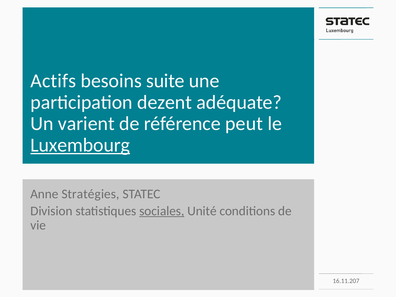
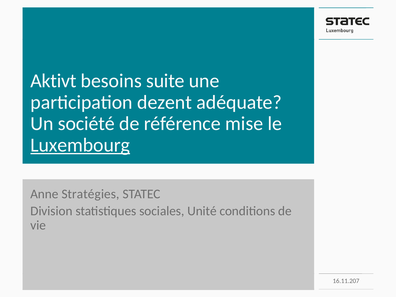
Actifs: Actifs -> Aktivt
varient: varient -> société
peut: peut -> mise
sociales underline: present -> none
